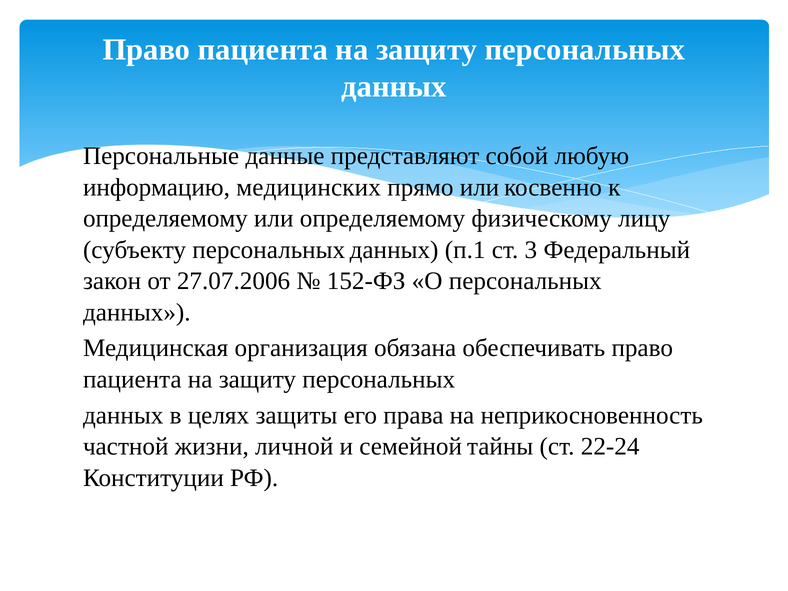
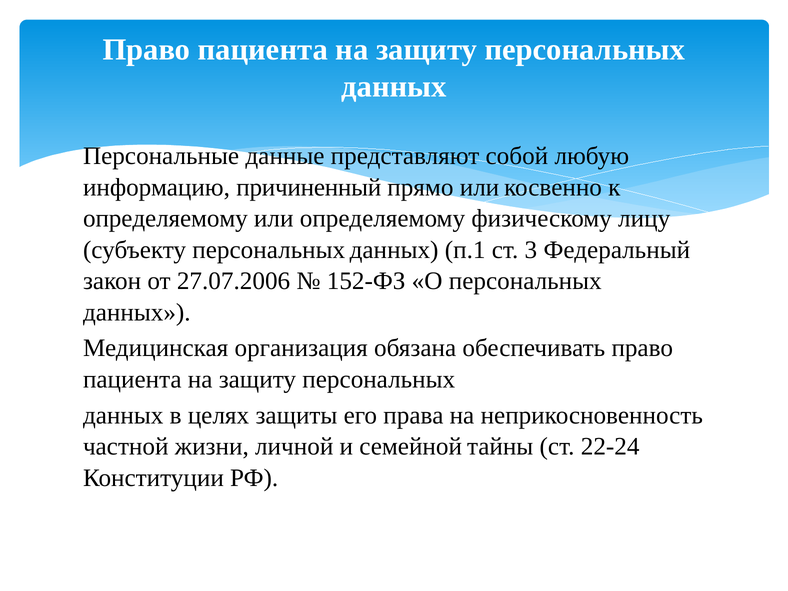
медицинских: медицинских -> причиненный
